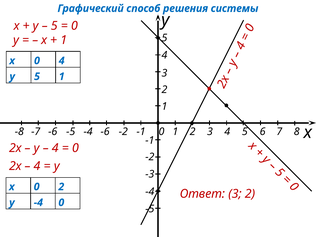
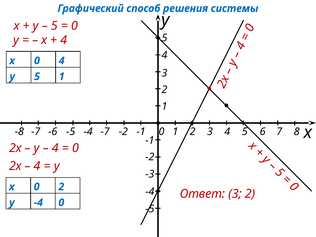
1 at (64, 40): 1 -> 4
-4 -6: -6 -> -7
